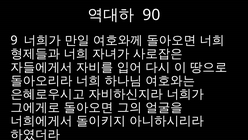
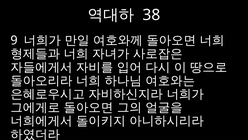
90: 90 -> 38
